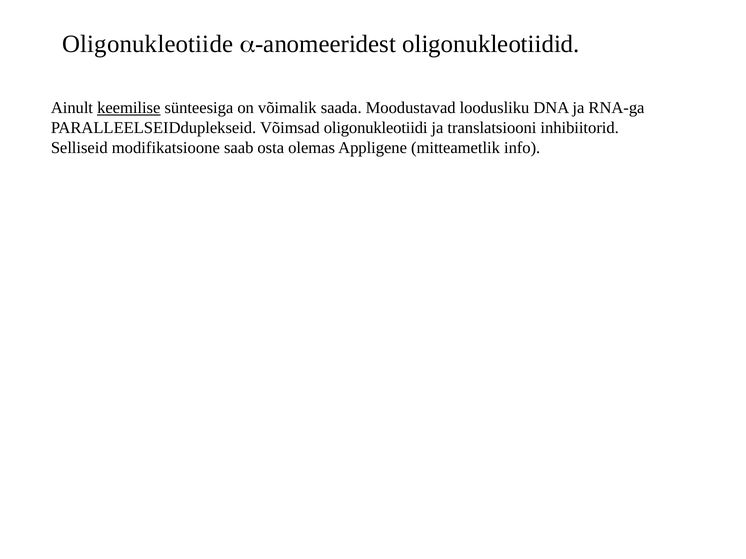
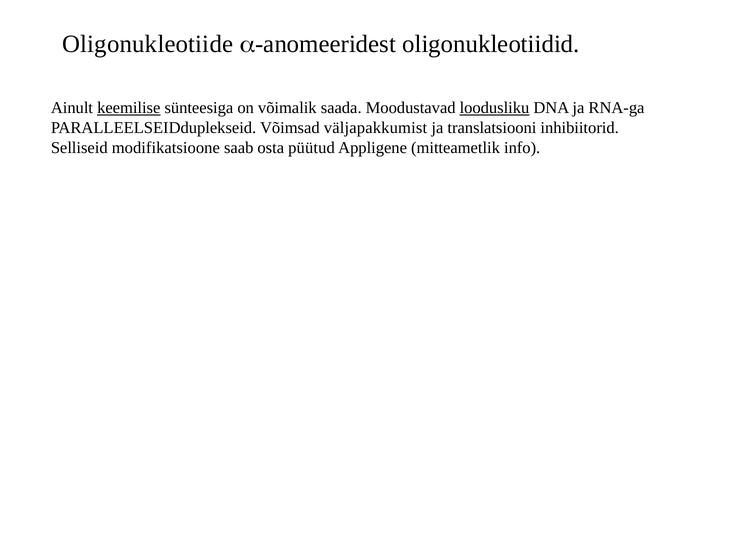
loodusliku underline: none -> present
oligonukleotiidi: oligonukleotiidi -> väljapakkumist
olemas: olemas -> püütud
